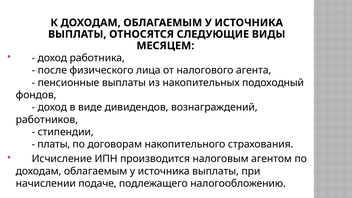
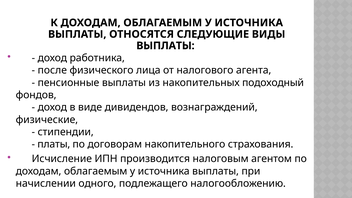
МЕСЯЦЕМ at (165, 46): МЕСЯЦЕМ -> ВЫПЛАТЫ
работников: работников -> физические
подаче: подаче -> одного
